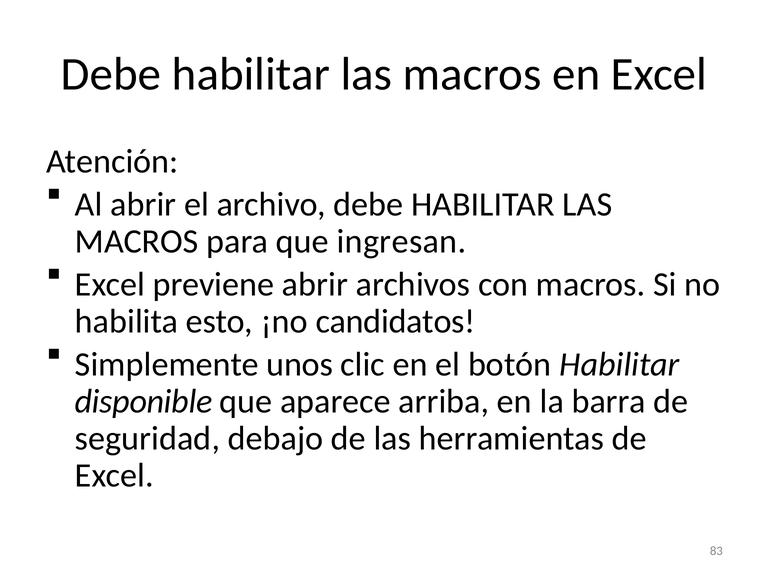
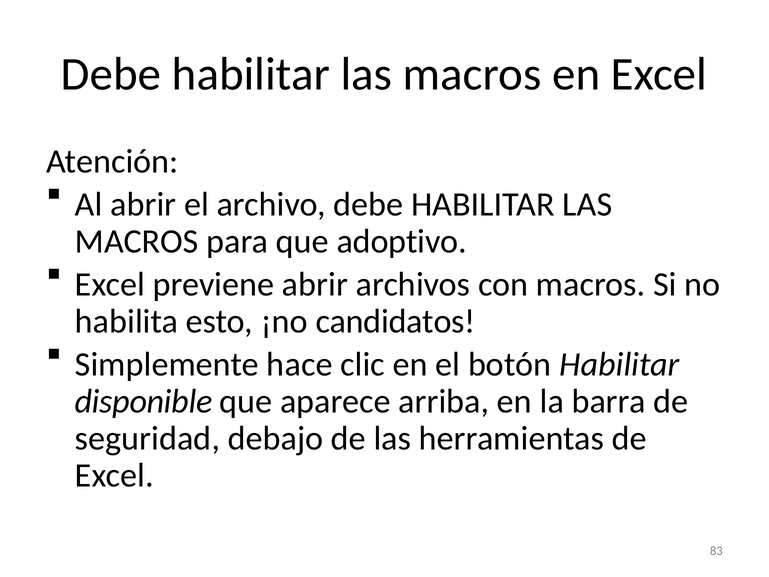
ingresan: ingresan -> adoptivo
unos: unos -> hace
